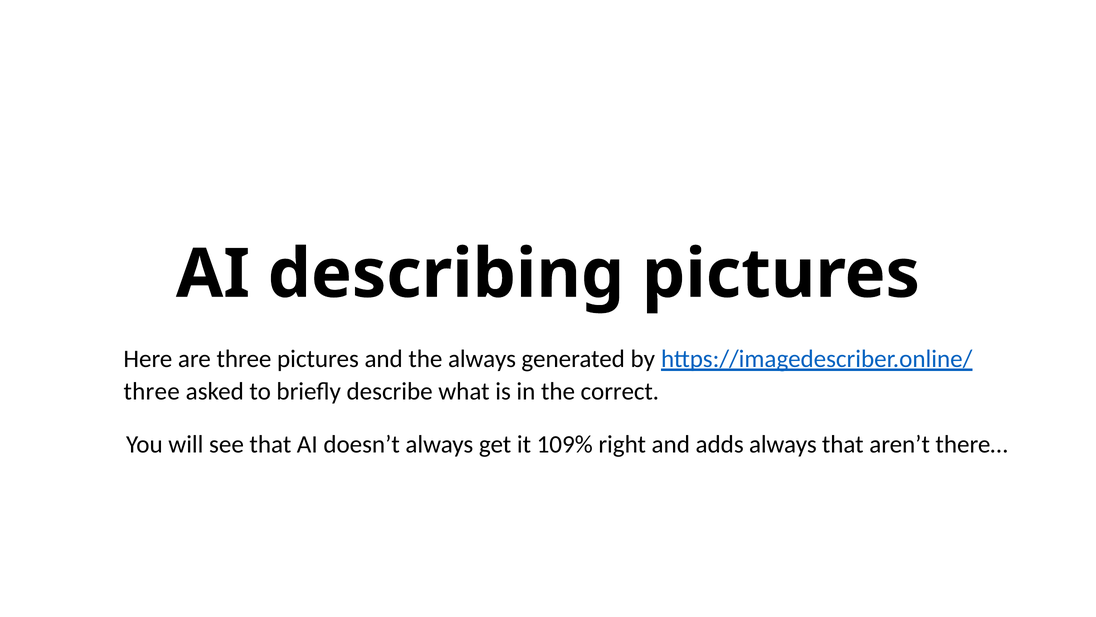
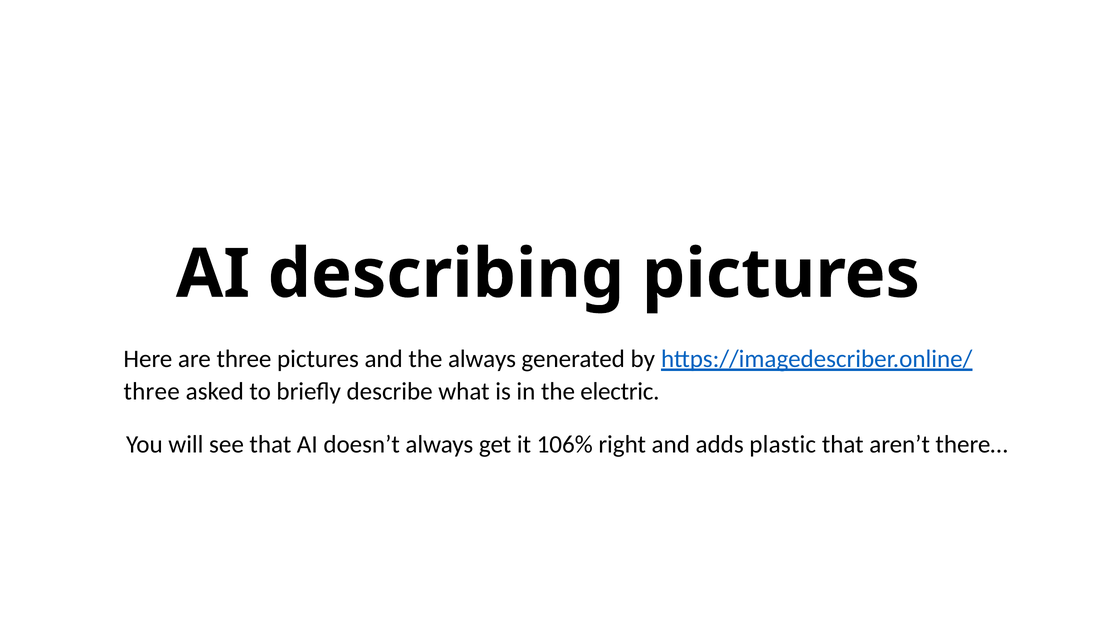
correct: correct -> electric
109%: 109% -> 106%
adds always: always -> plastic
